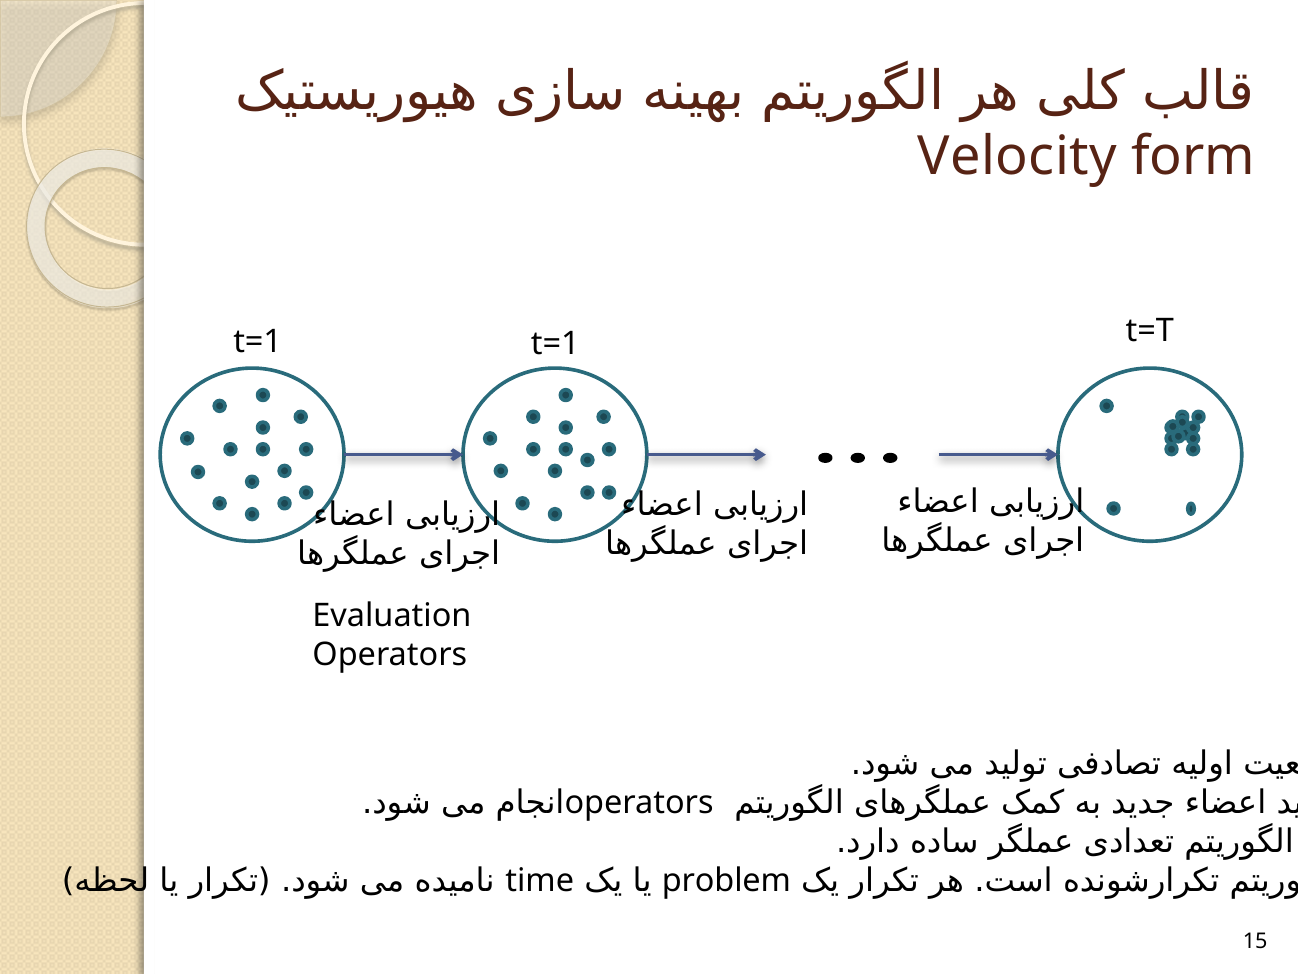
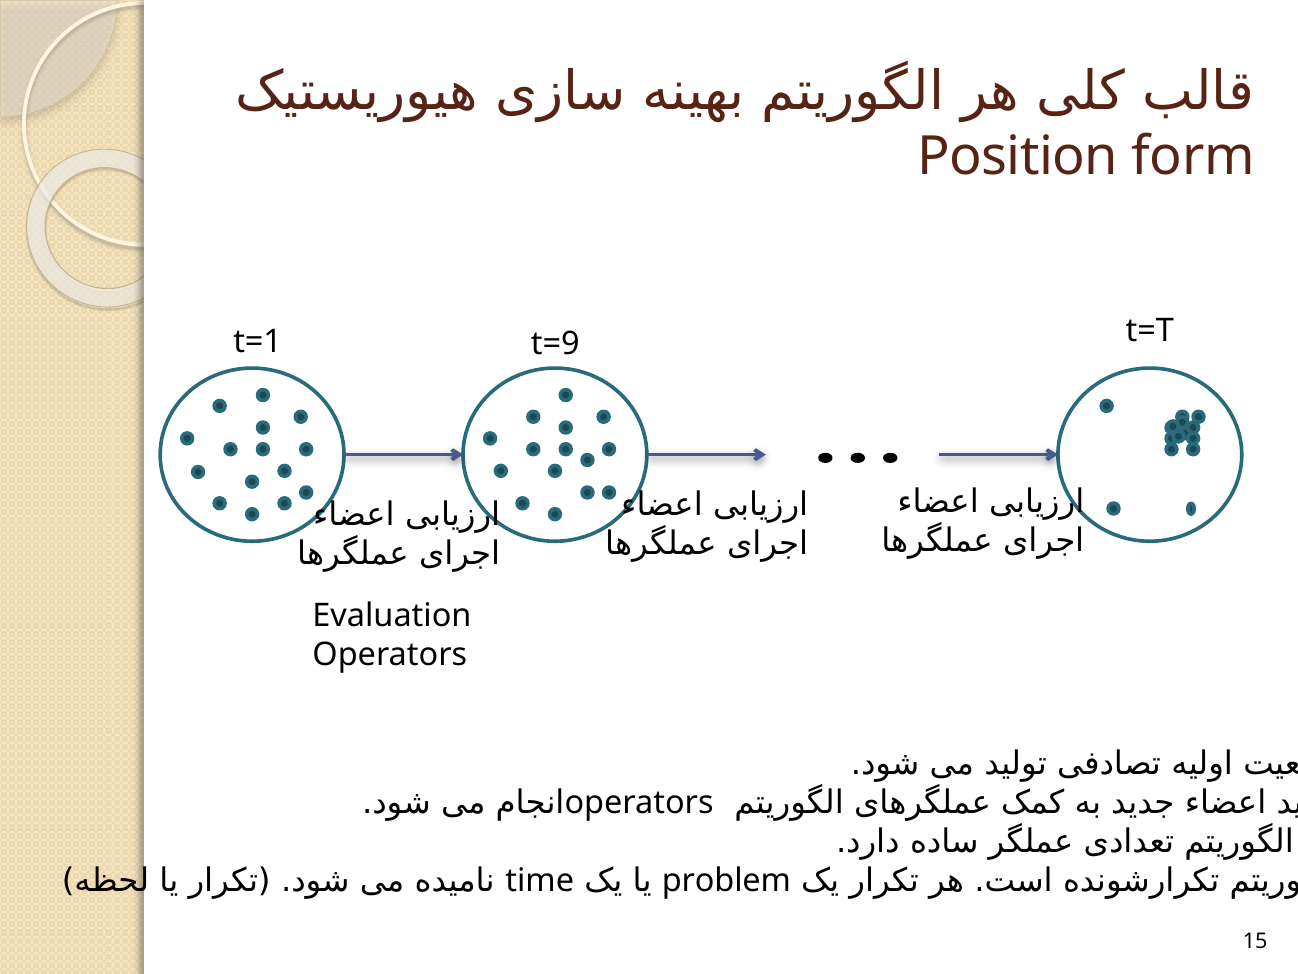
Velocity: Velocity -> Position
t=1 t=1: t=1 -> t=9
